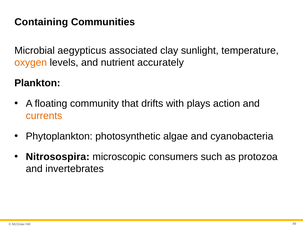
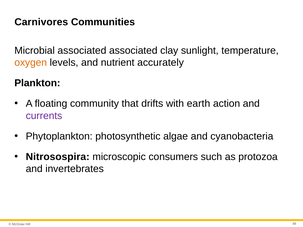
Containing: Containing -> Carnivores
Microbial aegypticus: aegypticus -> associated
plays: plays -> earth
currents colour: orange -> purple
